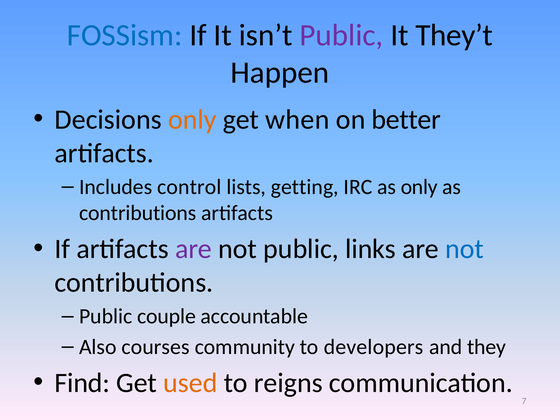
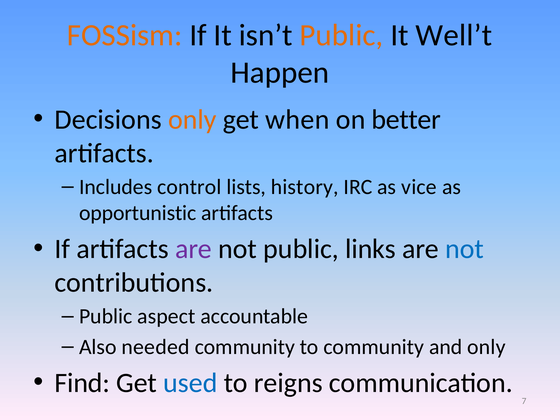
FOSSism colour: blue -> orange
Public at (341, 35) colour: purple -> orange
They’t: They’t -> Well’t
getting: getting -> history
as only: only -> vice
contributions at (138, 213): contributions -> opportunistic
couple: couple -> aspect
courses: courses -> needed
to developers: developers -> community
and they: they -> only
used colour: orange -> blue
